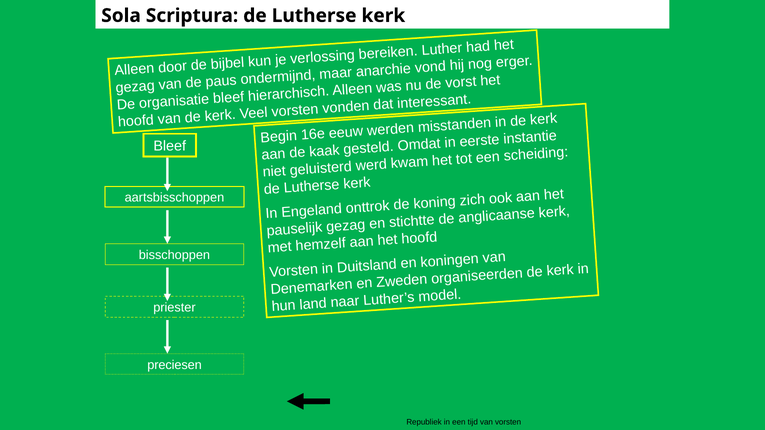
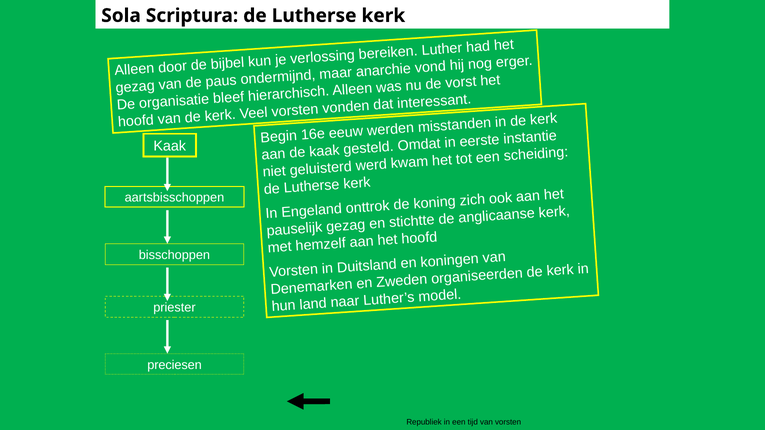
Bleef at (170, 146): Bleef -> Kaak
